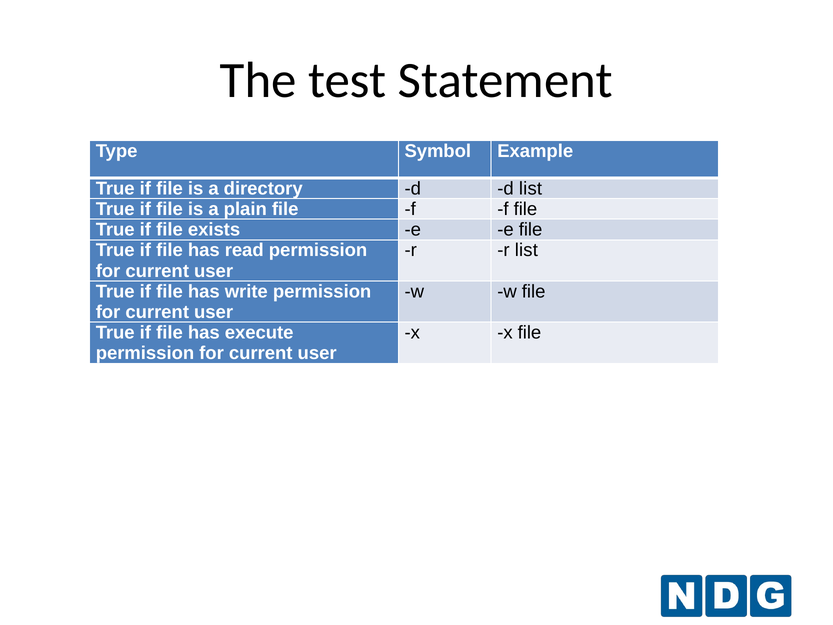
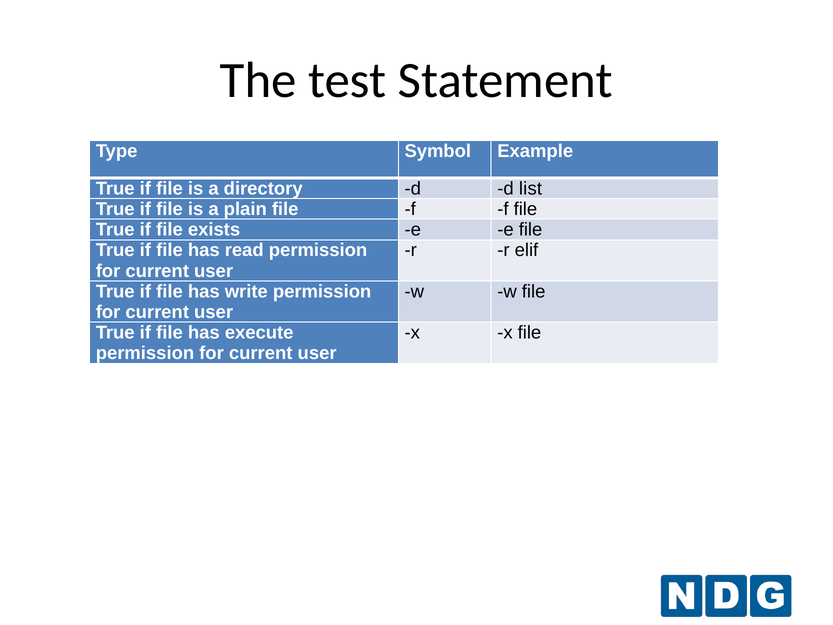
r list: list -> elif
